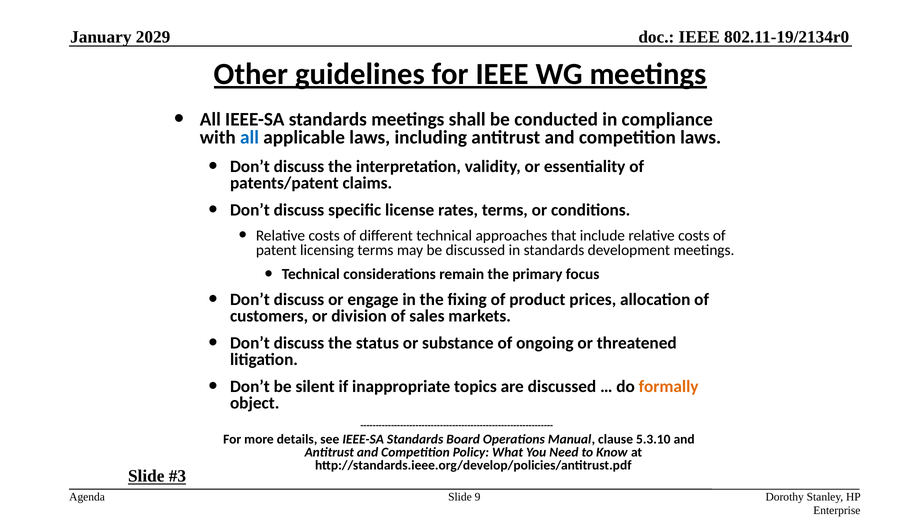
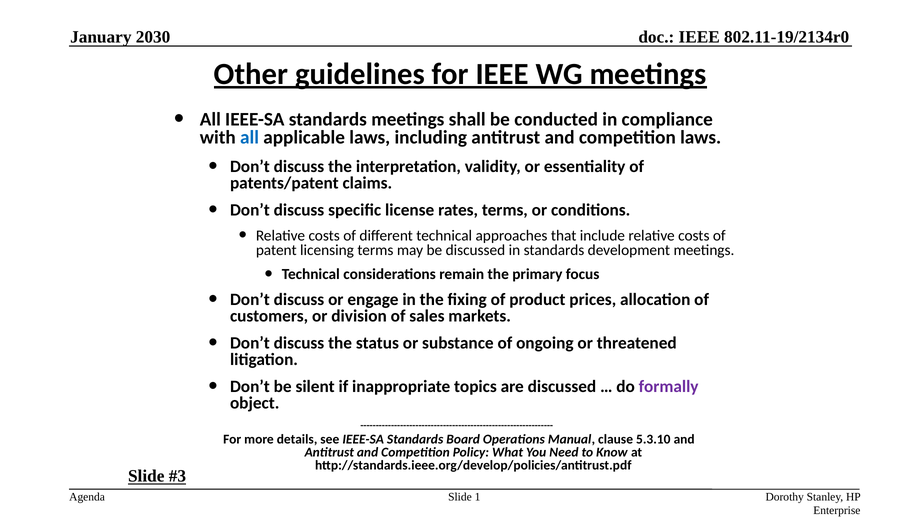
2029: 2029 -> 2030
formally colour: orange -> purple
9: 9 -> 1
